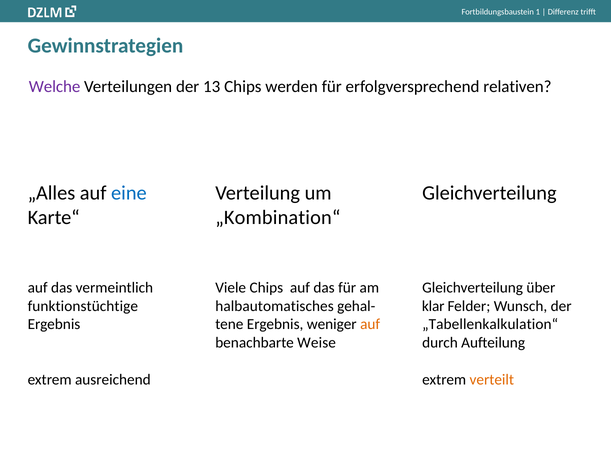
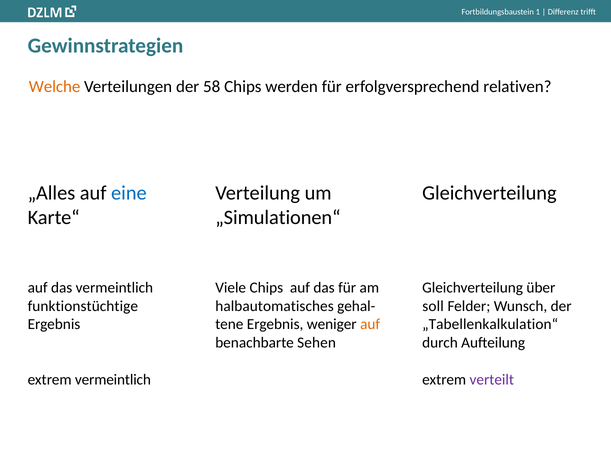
Welche colour: purple -> orange
13: 13 -> 58
„Kombination“: „Kombination“ -> „Simulationen“
klar: klar -> soll
Weise: Weise -> Sehen
extrem ausreichend: ausreichend -> vermeintlich
verteilt colour: orange -> purple
